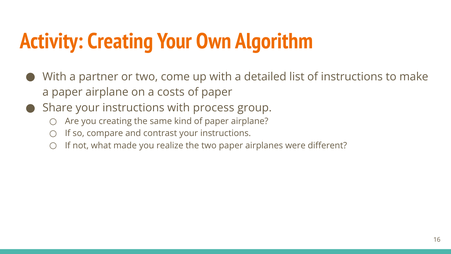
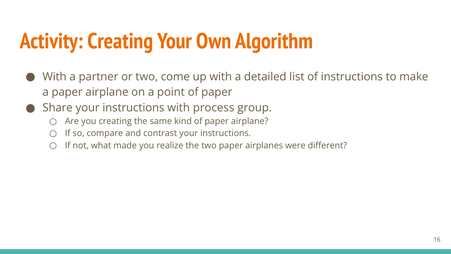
costs: costs -> point
